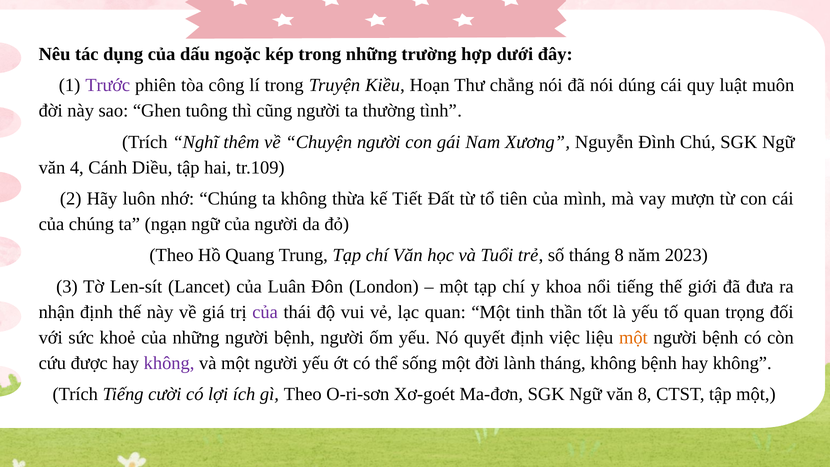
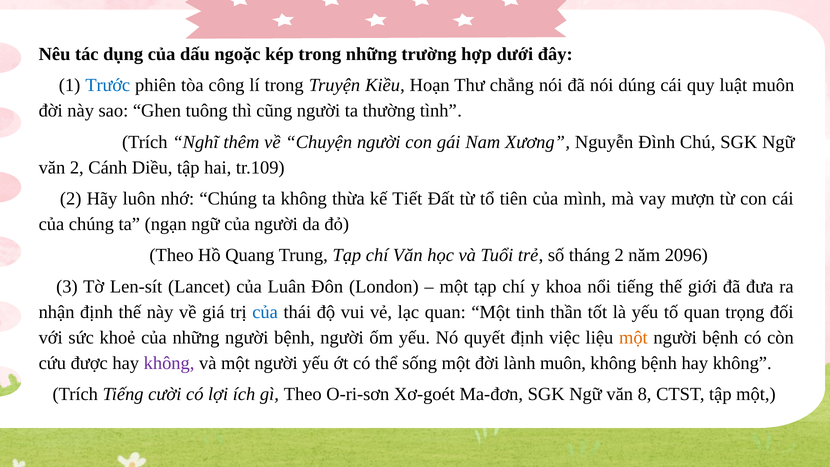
Trước colour: purple -> blue
văn 4: 4 -> 2
tháng 8: 8 -> 2
2023: 2023 -> 2096
của at (265, 312) colour: purple -> blue
lành tháng: tháng -> muôn
